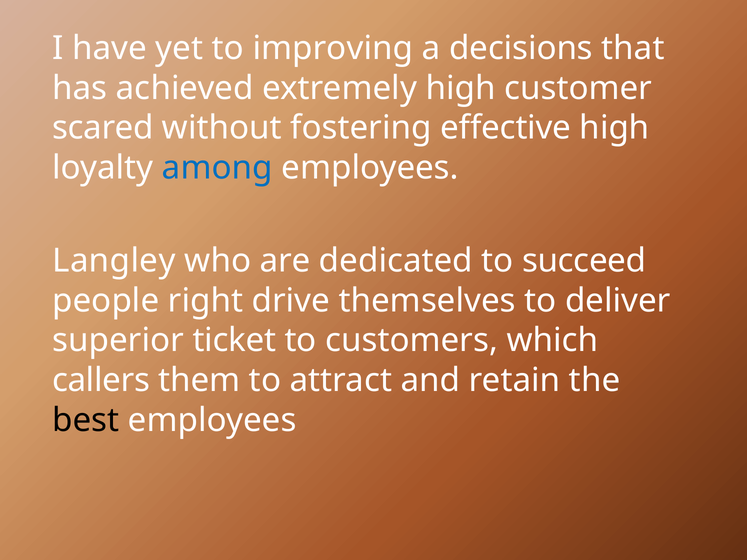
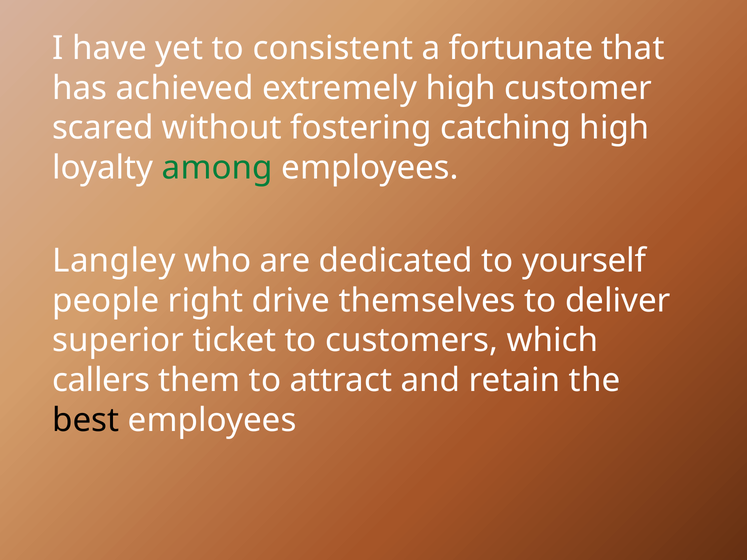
improving: improving -> consistent
decisions: decisions -> fortunate
effective: effective -> catching
among colour: blue -> green
succeed: succeed -> yourself
